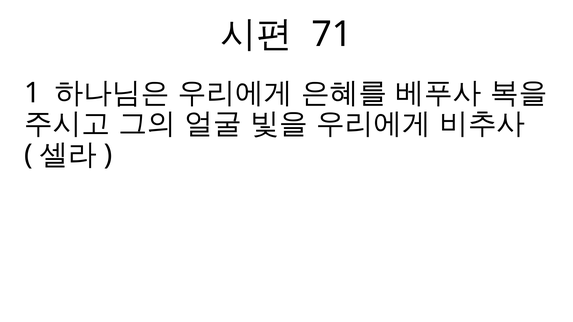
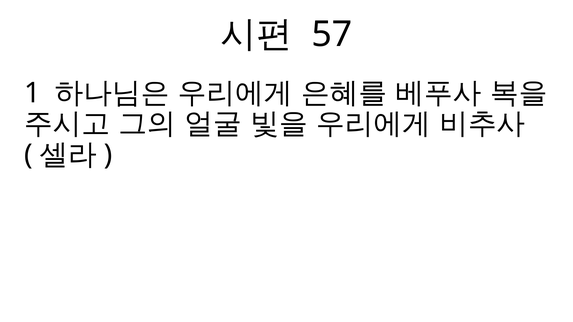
71: 71 -> 57
